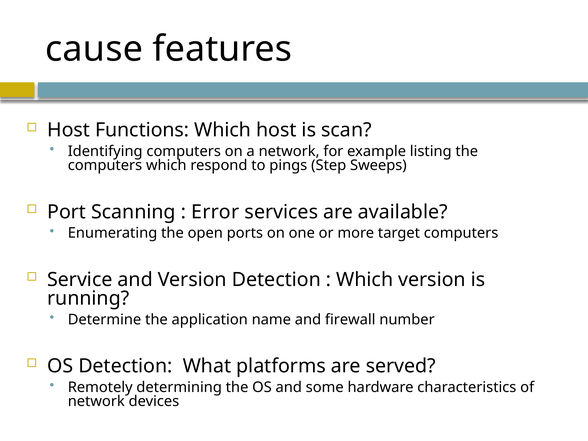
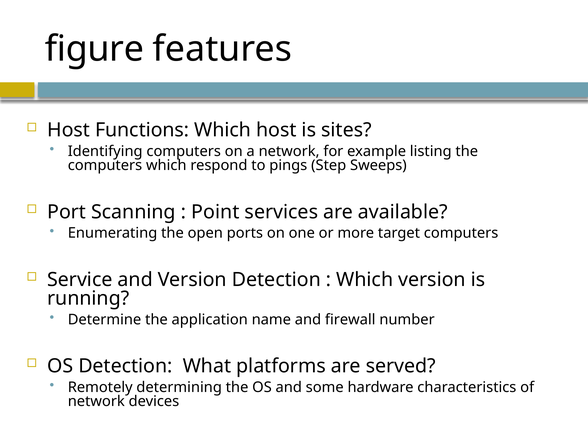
cause: cause -> figure
scan: scan -> sites
Error: Error -> Point
